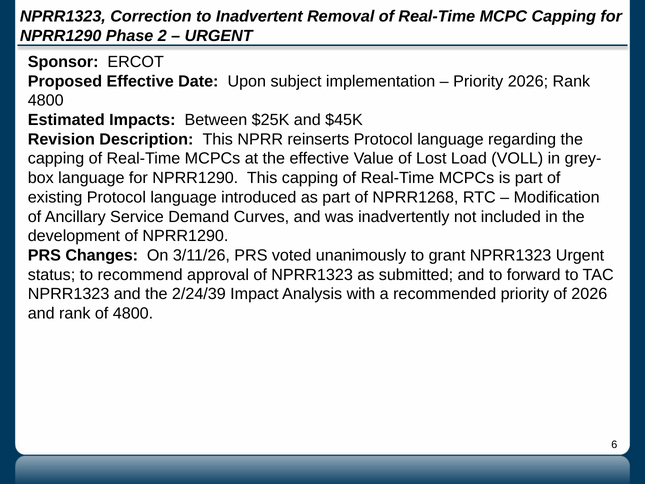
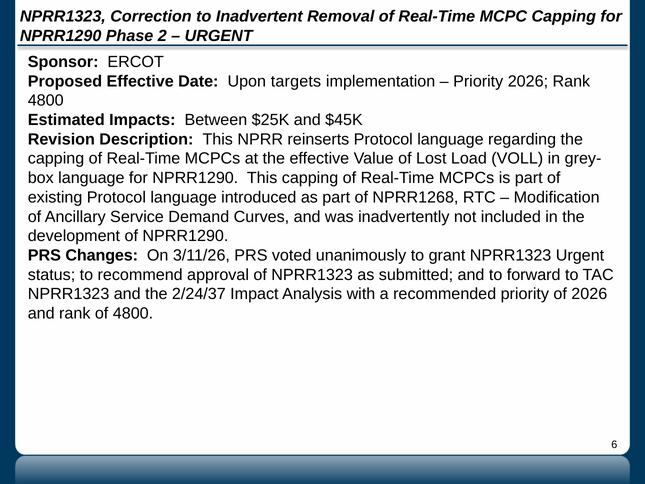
subject: subject -> targets
2/24/39: 2/24/39 -> 2/24/37
